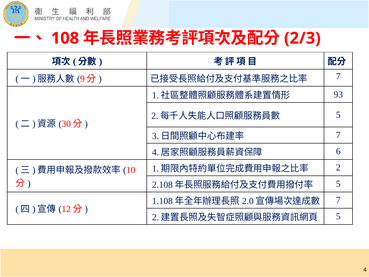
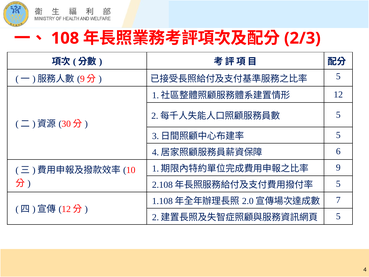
7 at (338, 76): 7 -> 5
93: 93 -> 12
7 at (338, 135): 7 -> 5
2: 2 -> 9
